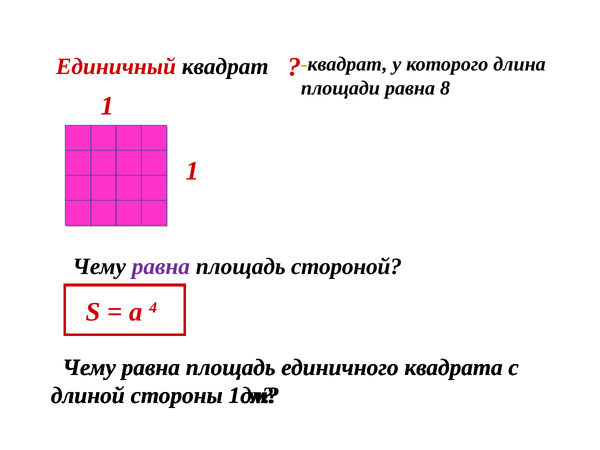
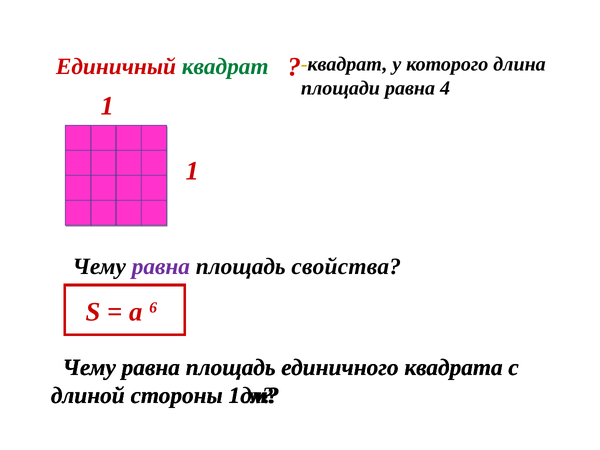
квадрат at (225, 67) colour: black -> green
8: 8 -> 4
стороной: стороной -> свойства
4: 4 -> 6
